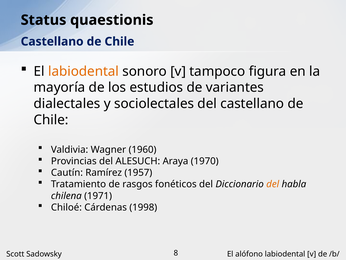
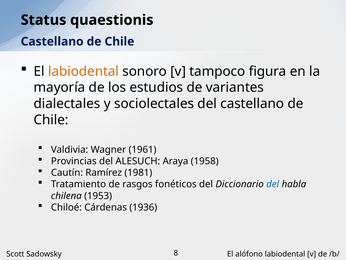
1960: 1960 -> 1961
1970: 1970 -> 1958
1957: 1957 -> 1981
del at (273, 184) colour: orange -> blue
1971: 1971 -> 1953
1998: 1998 -> 1936
